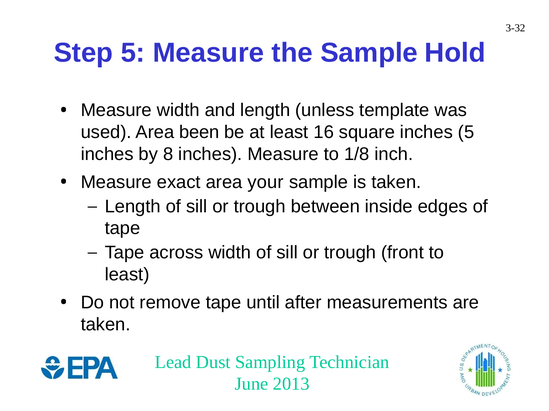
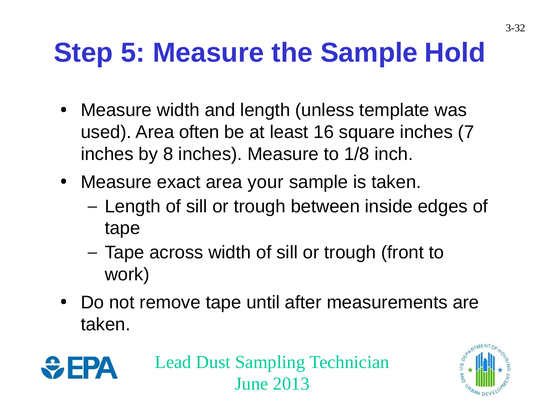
been: been -> often
inches 5: 5 -> 7
least at (127, 275): least -> work
